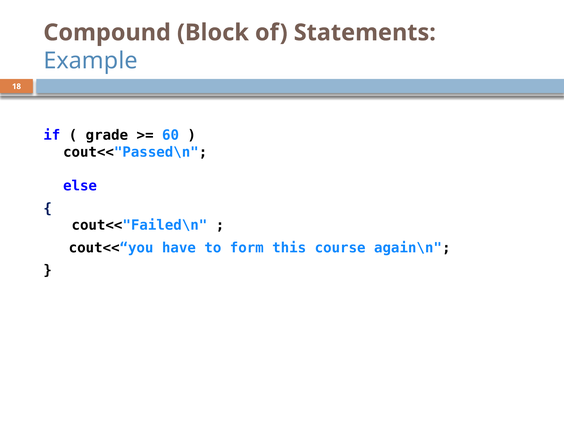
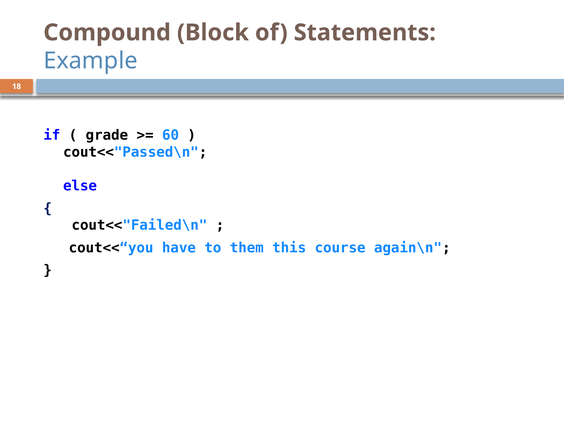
form: form -> them
